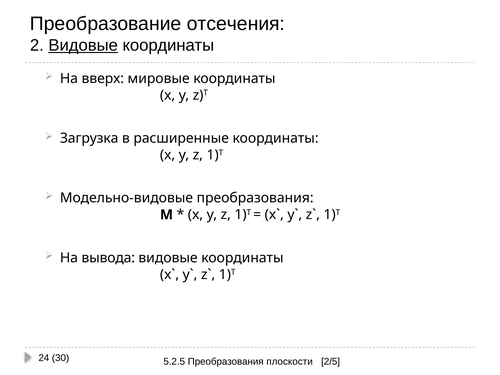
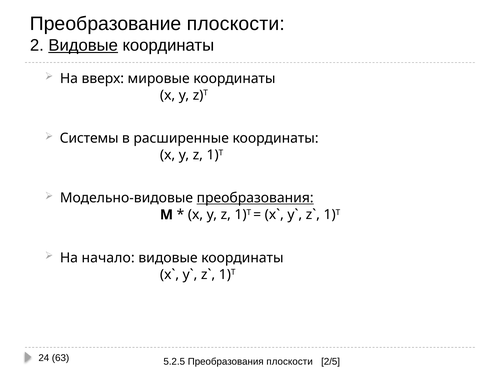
Преобразование отсечения: отсечения -> плоскости
Загрузка: Загрузка -> Системы
преобразования at (255, 198) underline: none -> present
вывода: вывода -> начало
30: 30 -> 63
